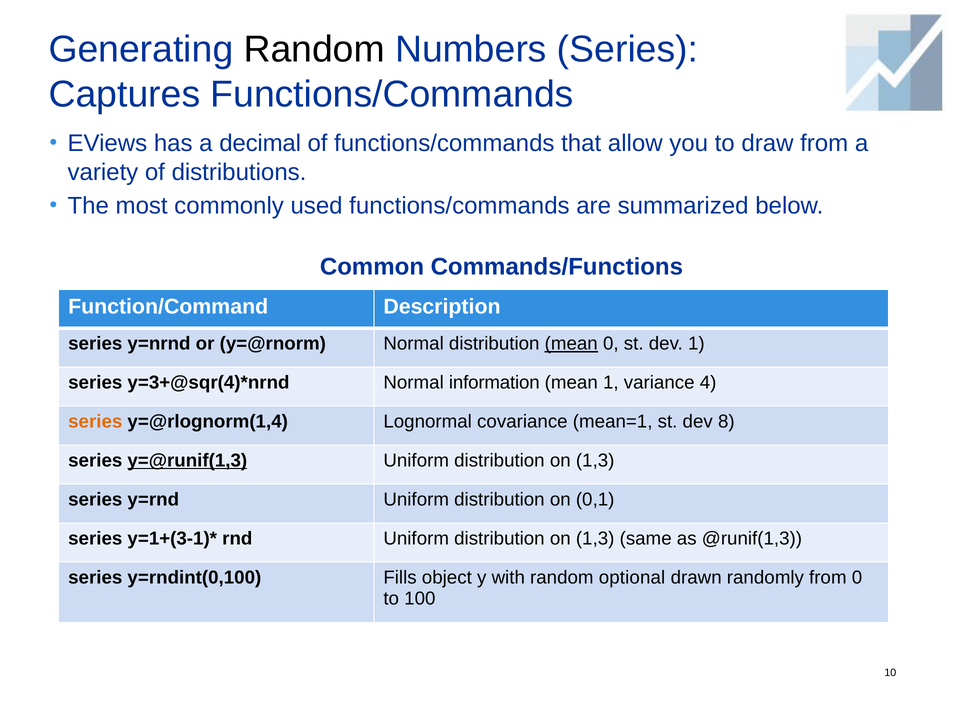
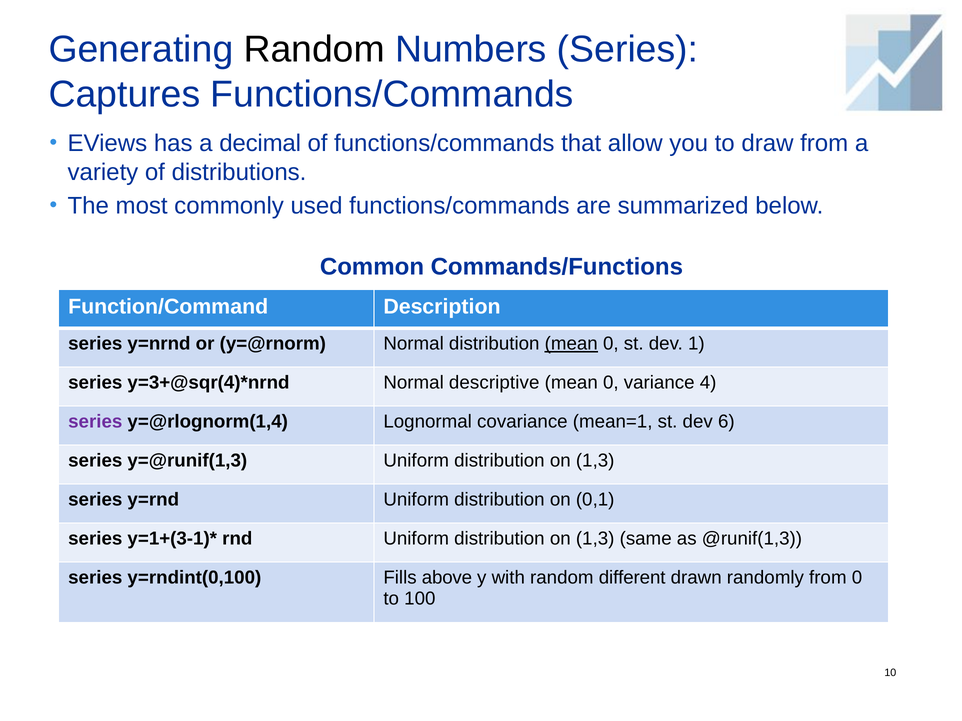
information: information -> descriptive
1 at (611, 383): 1 -> 0
series at (95, 422) colour: orange -> purple
8: 8 -> 6
y=@runif(1,3 underline: present -> none
object: object -> above
optional: optional -> different
